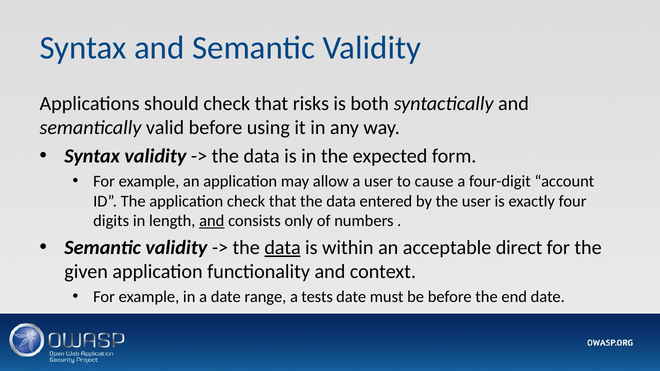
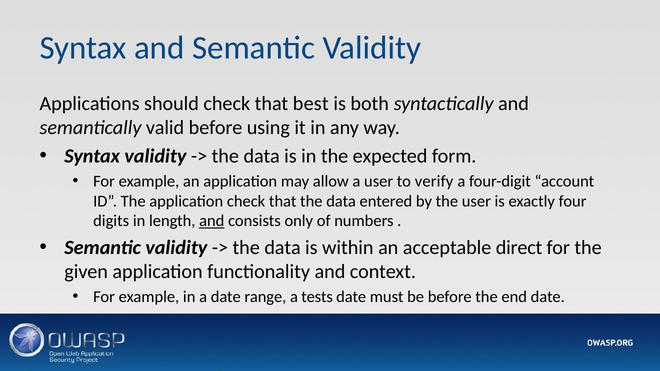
risks: risks -> best
cause: cause -> verify
data at (283, 248) underline: present -> none
